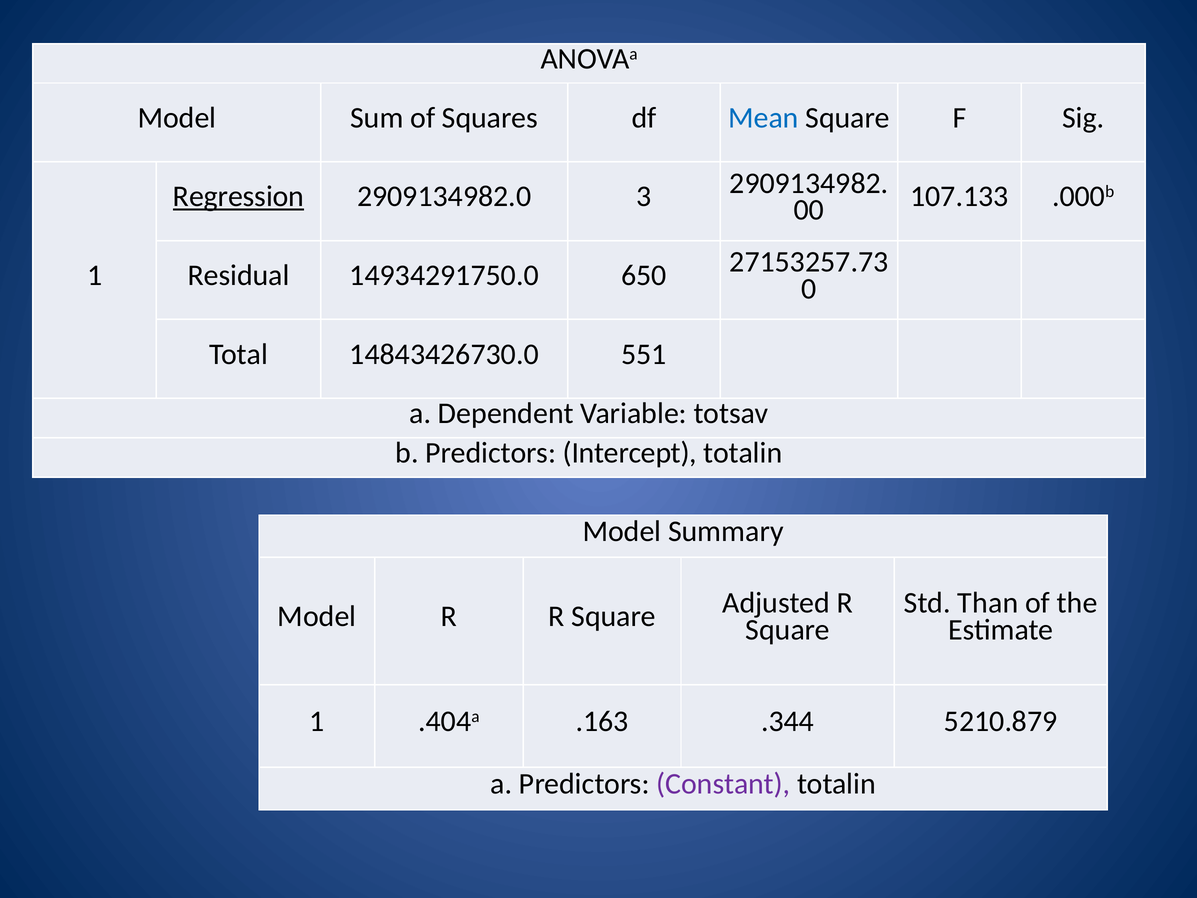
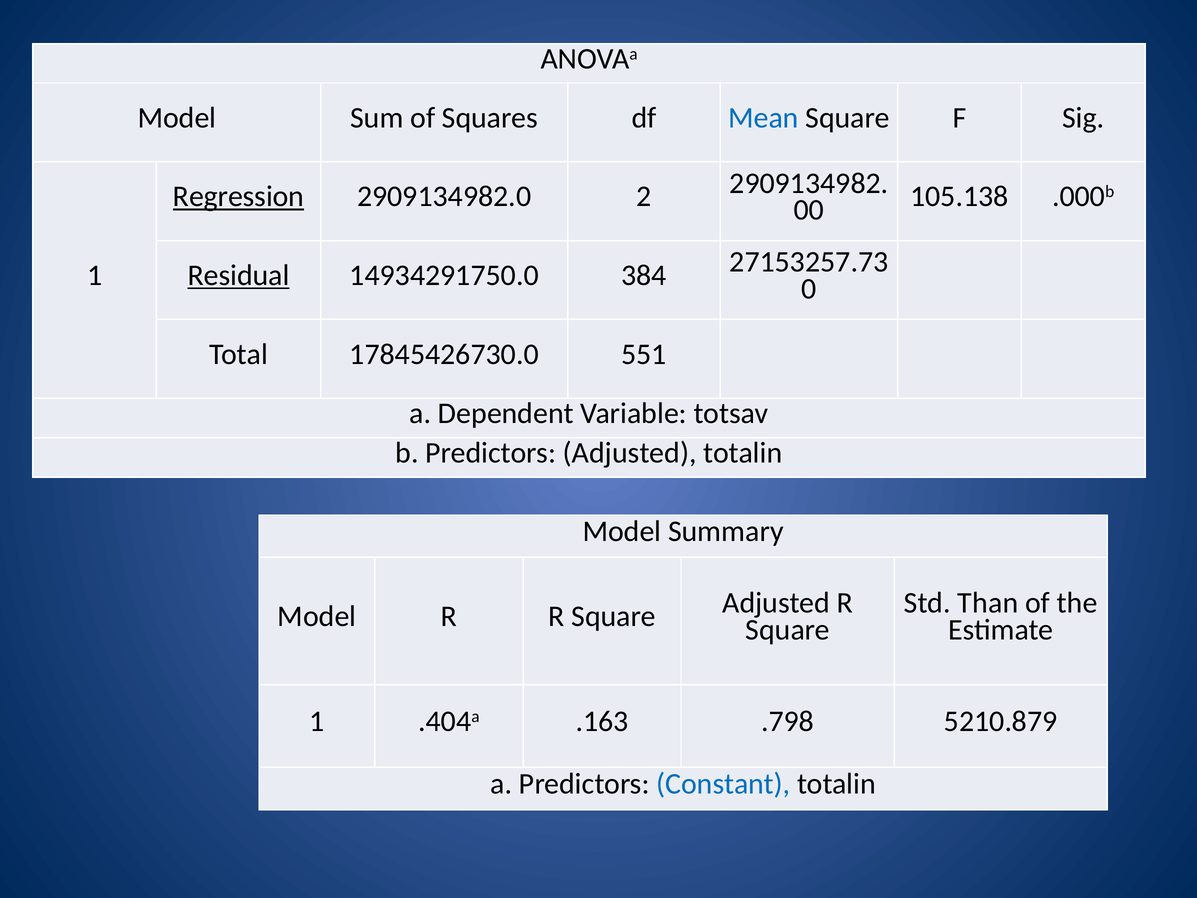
3: 3 -> 2
107.133: 107.133 -> 105.138
Residual underline: none -> present
650: 650 -> 384
14843426730.0: 14843426730.0 -> 17845426730.0
Predictors Intercept: Intercept -> Adjusted
.344: .344 -> .798
Constant colour: purple -> blue
